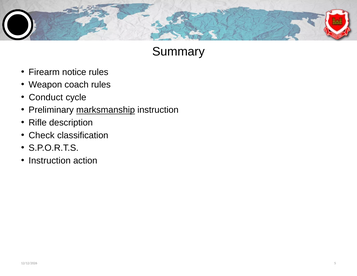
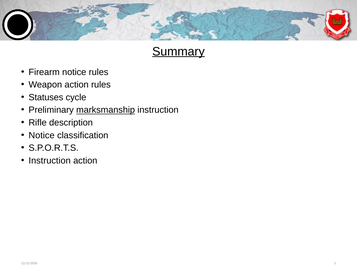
Summary underline: none -> present
Weapon coach: coach -> action
Conduct: Conduct -> Statuses
Check at (42, 135): Check -> Notice
